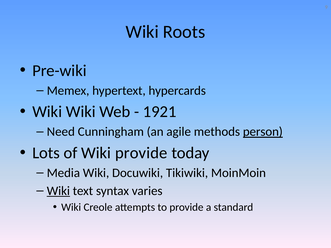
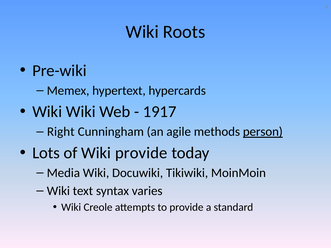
1921: 1921 -> 1917
Need: Need -> Right
Wiki at (58, 191) underline: present -> none
